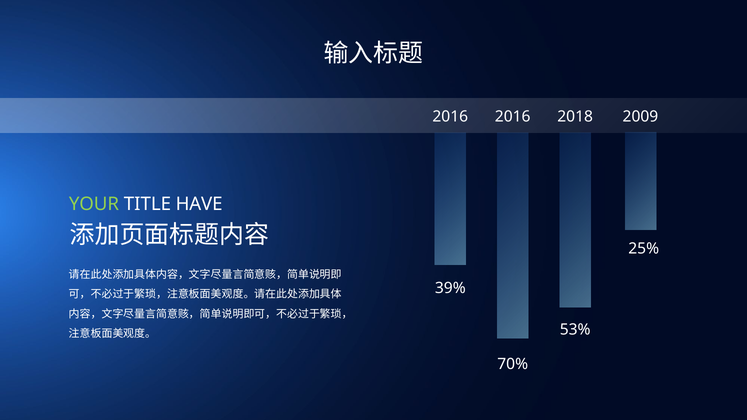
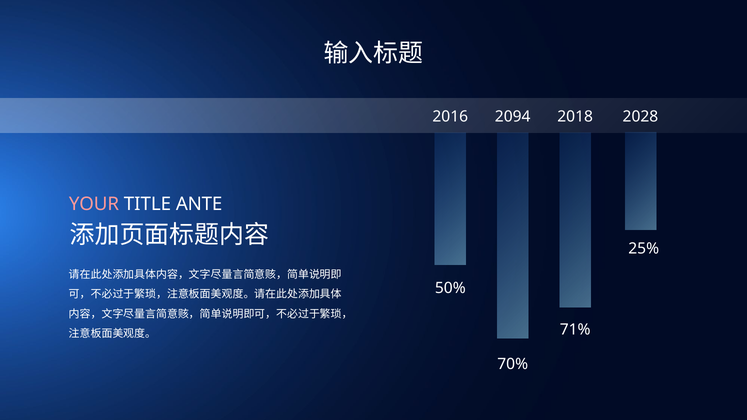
2016 2016: 2016 -> 2094
2009: 2009 -> 2028
YOUR colour: light green -> pink
HAVE: HAVE -> ANTE
39%: 39% -> 50%
53%: 53% -> 71%
